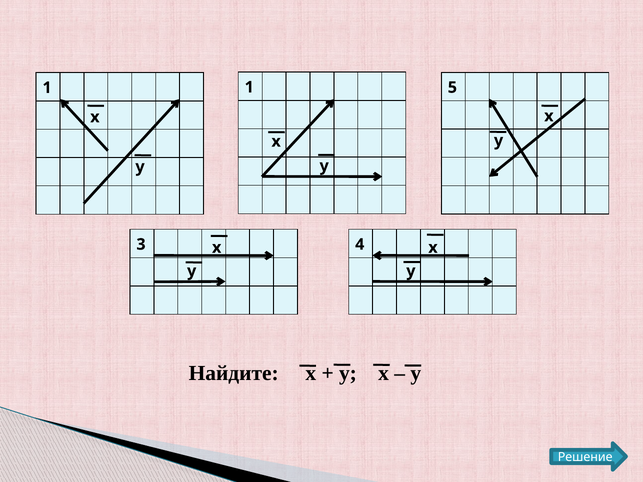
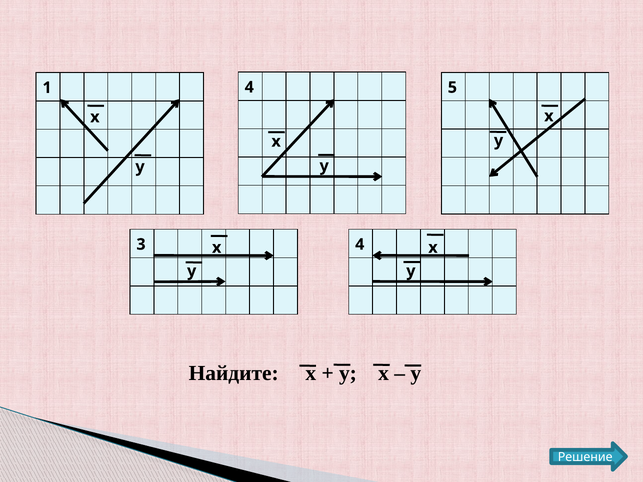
1 1: 1 -> 4
